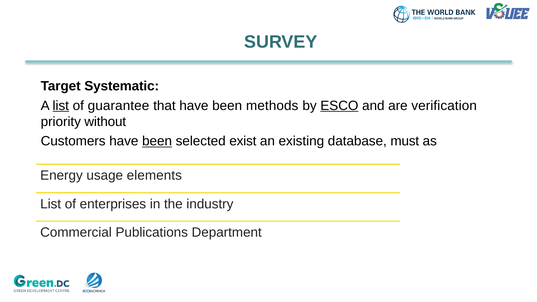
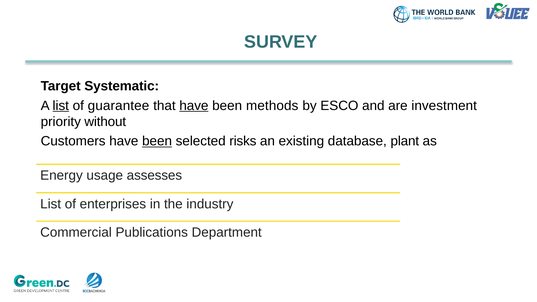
have at (194, 106) underline: none -> present
ESCO underline: present -> none
verification: verification -> investment
exist: exist -> risks
must: must -> plant
elements: elements -> assesses
